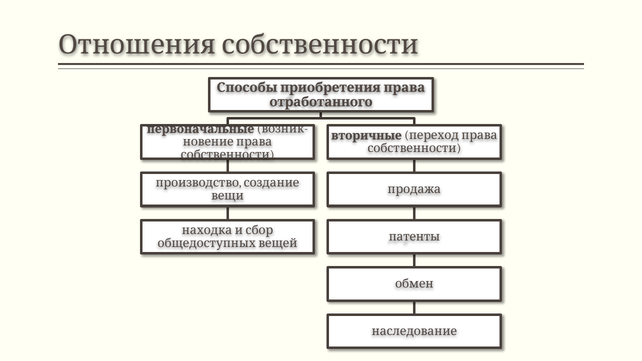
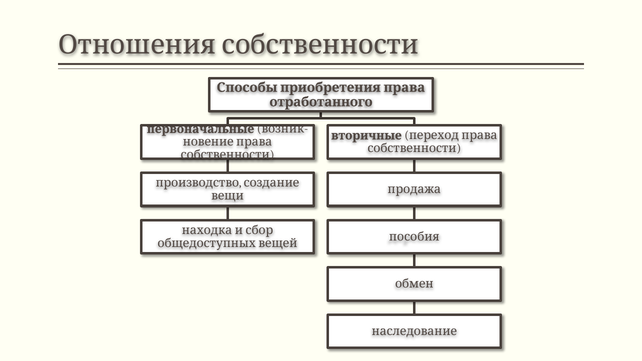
патенты: патенты -> пособия
